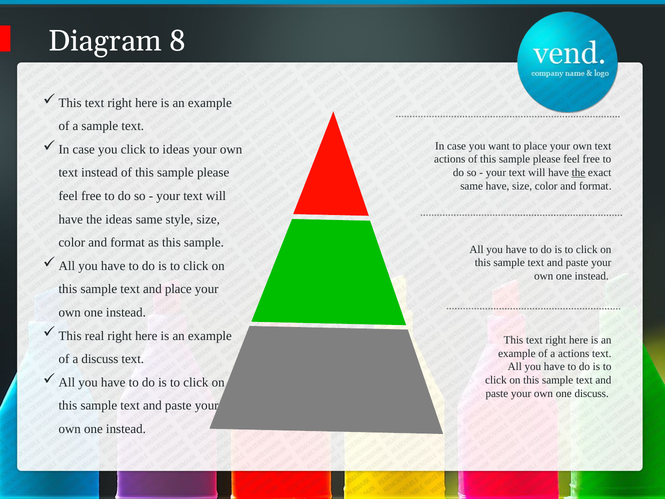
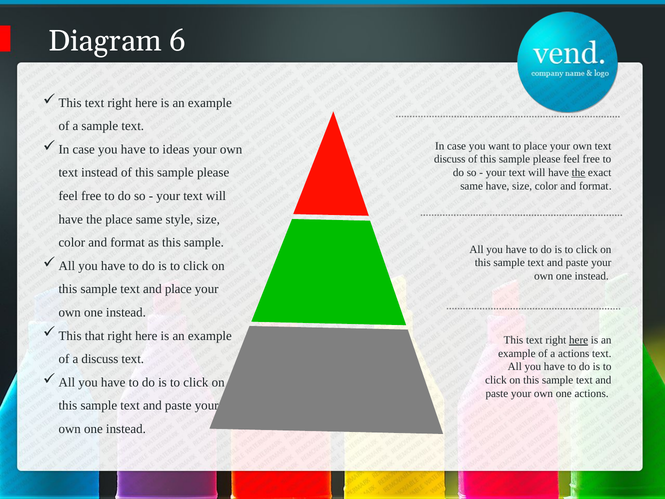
8: 8 -> 6
case you click: click -> have
actions at (450, 159): actions -> discuss
the ideas: ideas -> place
real: real -> that
here at (579, 340) underline: none -> present
one discuss: discuss -> actions
